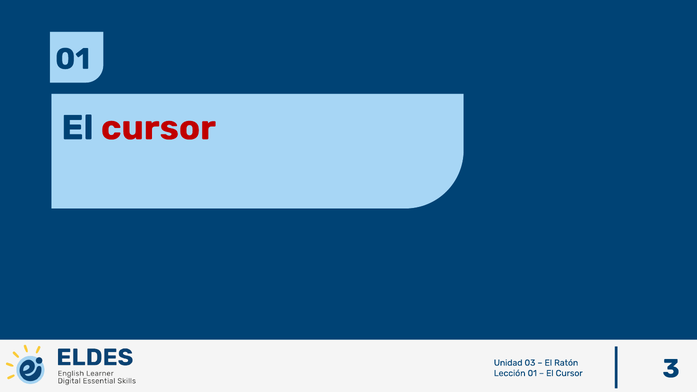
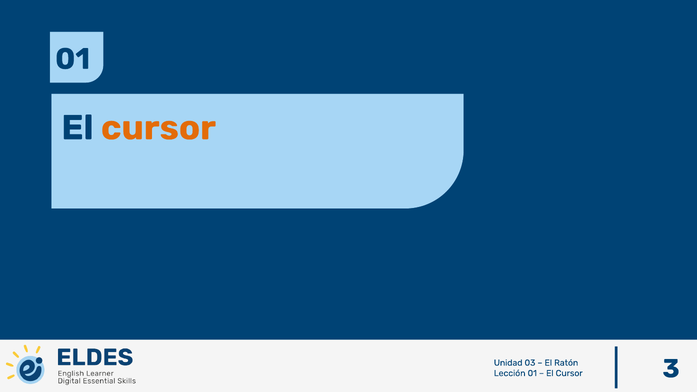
cursor at (158, 128) colour: red -> orange
